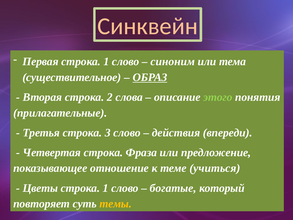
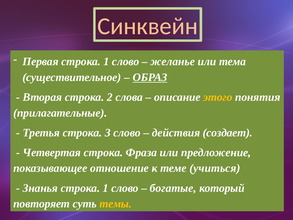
синоним: синоним -> желанье
этого colour: light green -> yellow
впереди: впереди -> создает
Цветы: Цветы -> Знанья
